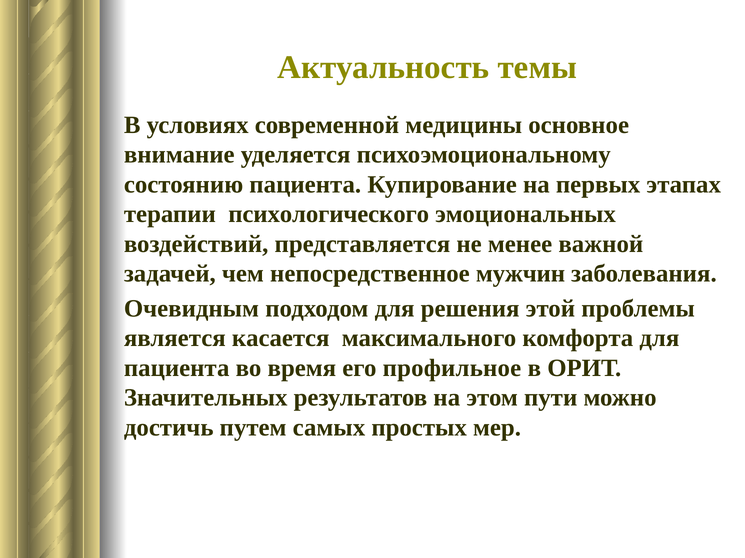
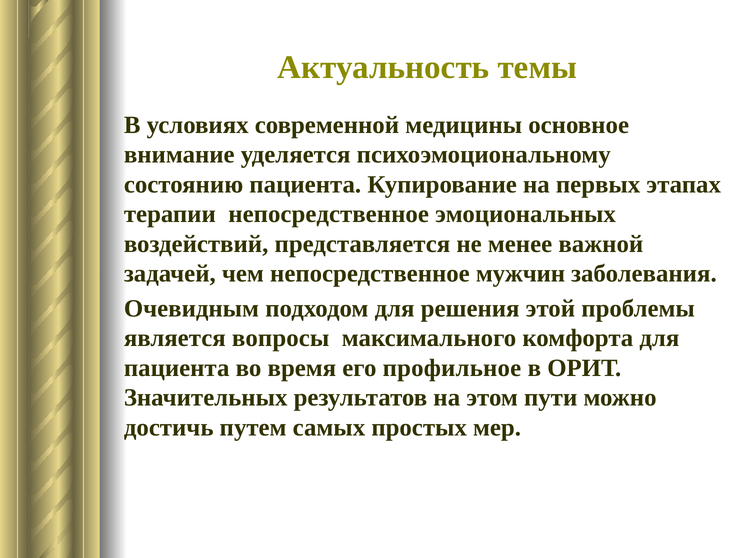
терапии психологического: психологического -> непосредственное
касается: касается -> вопросы
